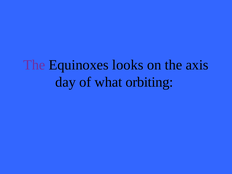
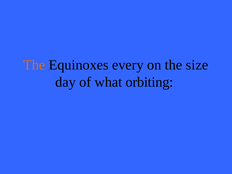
The at (34, 65) colour: purple -> orange
looks: looks -> every
axis: axis -> size
